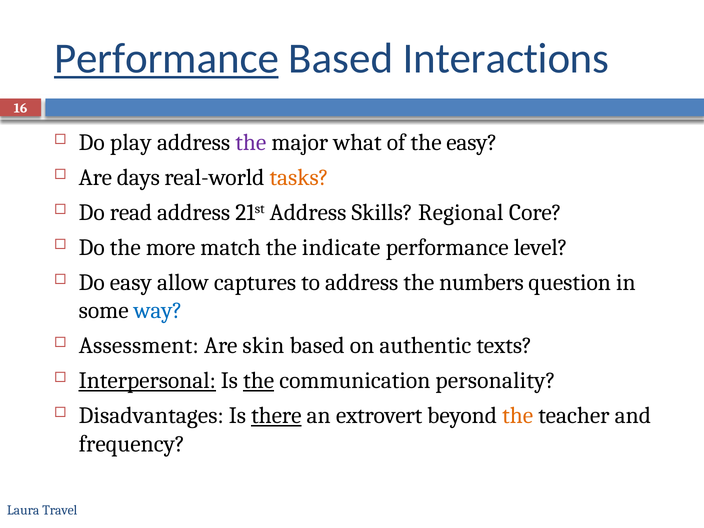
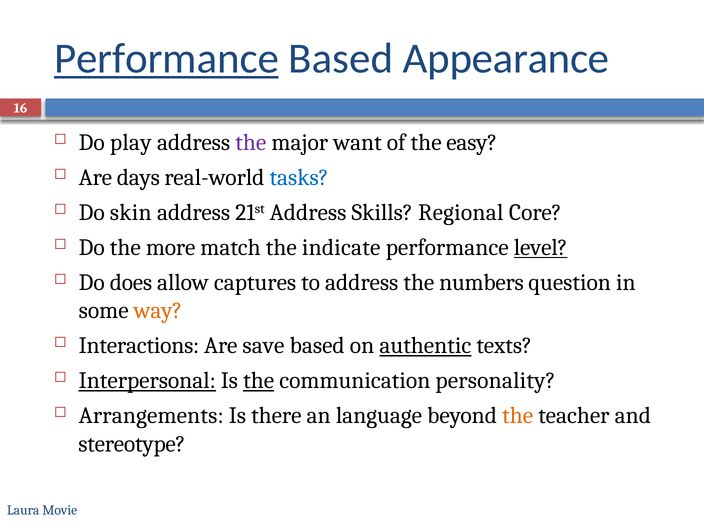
Interactions: Interactions -> Appearance
what: what -> want
tasks colour: orange -> blue
read: read -> skin
level underline: none -> present
Do easy: easy -> does
way colour: blue -> orange
Assessment: Assessment -> Interactions
skin: skin -> save
authentic underline: none -> present
Disadvantages: Disadvantages -> Arrangements
there underline: present -> none
extrovert: extrovert -> language
frequency: frequency -> stereotype
Travel: Travel -> Movie
